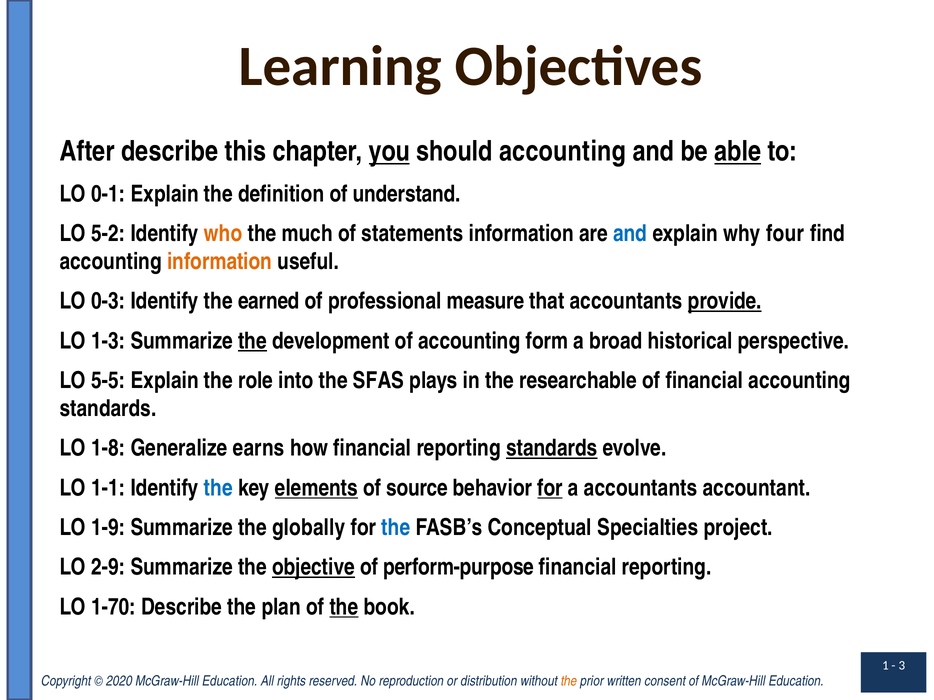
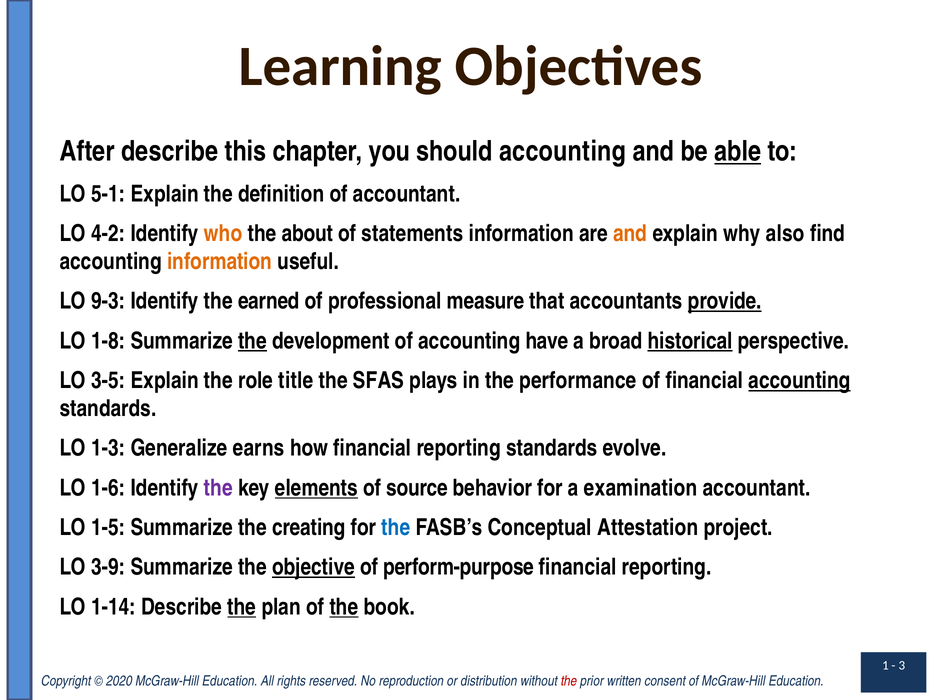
you underline: present -> none
0-1: 0-1 -> 5-1
of understand: understand -> accountant
5-2: 5-2 -> 4-2
much: much -> about
and at (630, 234) colour: blue -> orange
four: four -> also
0-3: 0-3 -> 9-3
1-3: 1-3 -> 1-8
form: form -> have
historical underline: none -> present
5-5: 5-5 -> 3-5
into: into -> title
researchable: researchable -> performance
accounting at (800, 381) underline: none -> present
1-8: 1-8 -> 1-3
standards at (552, 449) underline: present -> none
1-1: 1-1 -> 1-6
the at (218, 488) colour: blue -> purple
for at (550, 488) underline: present -> none
a accountants: accountants -> examination
1-9: 1-9 -> 1-5
globally: globally -> creating
Specialties: Specialties -> Attestation
2-9: 2-9 -> 3-9
1-70: 1-70 -> 1-14
the at (242, 607) underline: none -> present
the at (569, 681) colour: orange -> red
